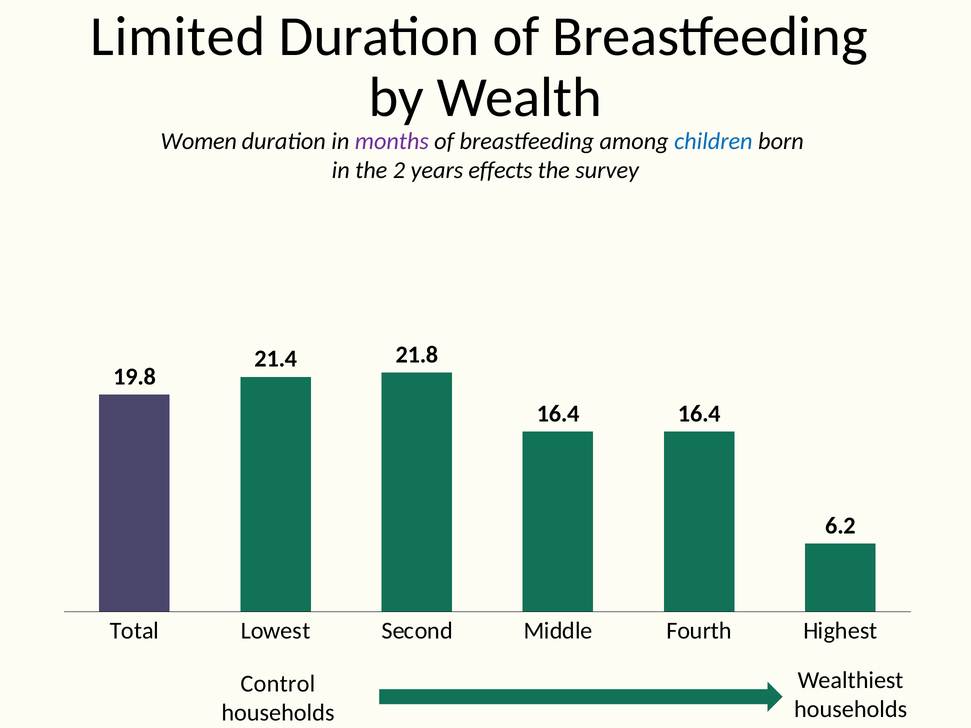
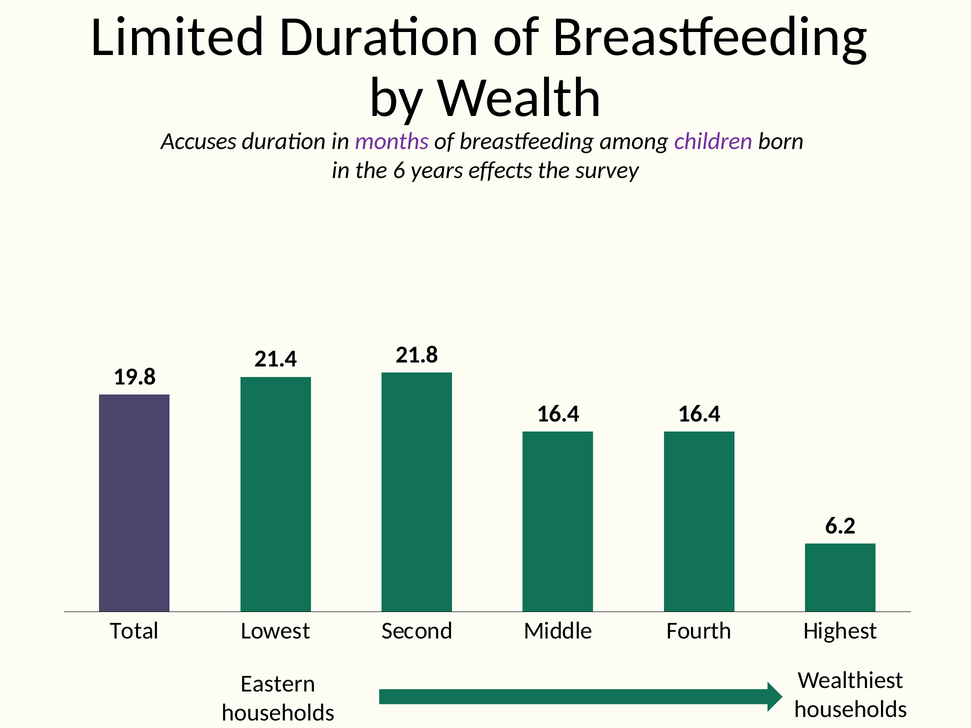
Women: Women -> Accuses
children colour: blue -> purple
2: 2 -> 6
Control: Control -> Eastern
